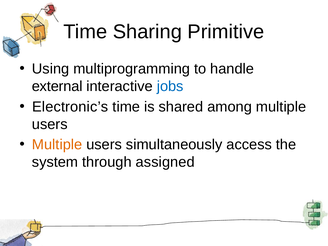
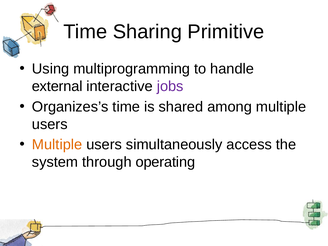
jobs colour: blue -> purple
Electronic’s: Electronic’s -> Organizes’s
assigned: assigned -> operating
